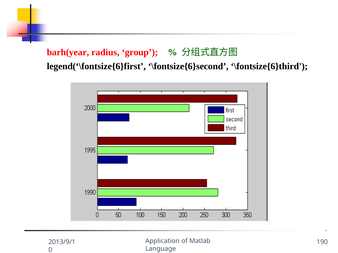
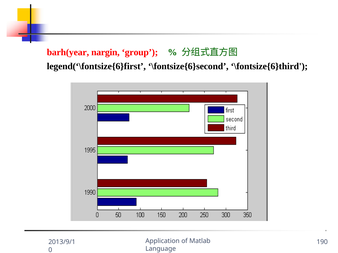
radius: radius -> nargin
